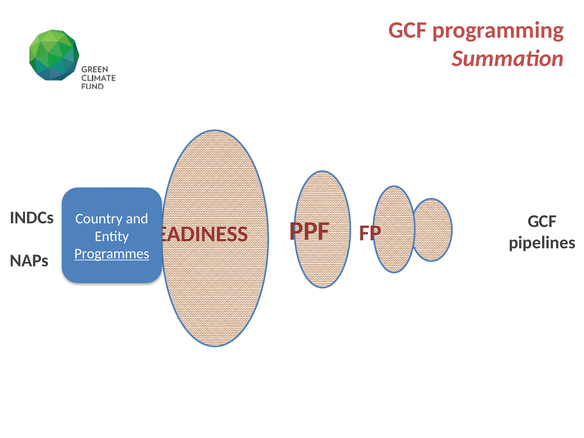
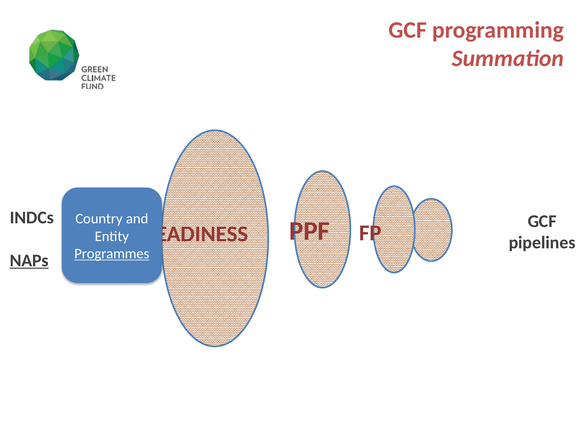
NAPs underline: none -> present
